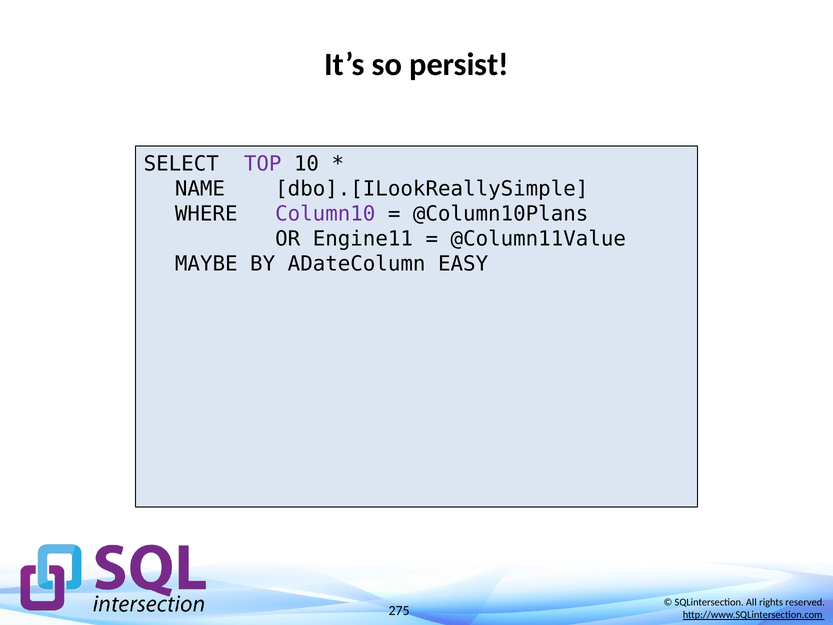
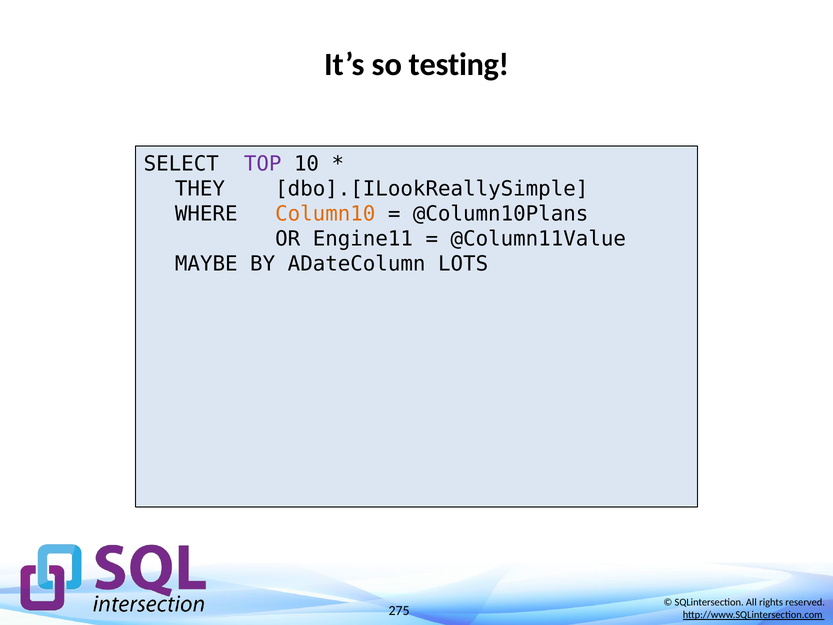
persist: persist -> testing
NAME: NAME -> THEY
Column10 colour: purple -> orange
EASY: EASY -> LOTS
